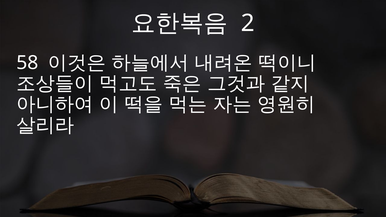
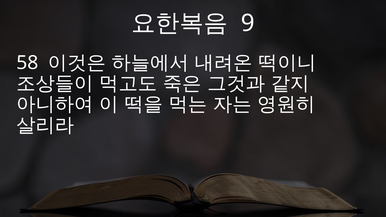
2: 2 -> 9
